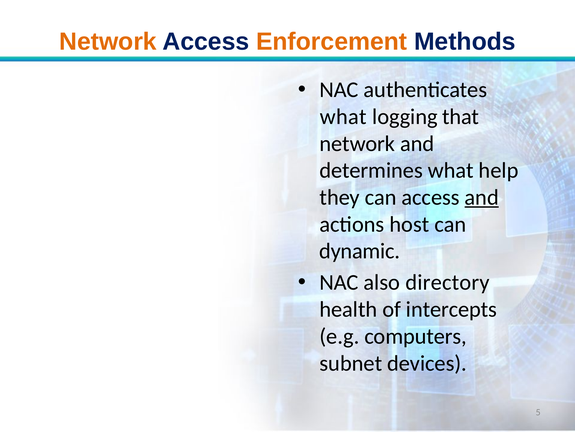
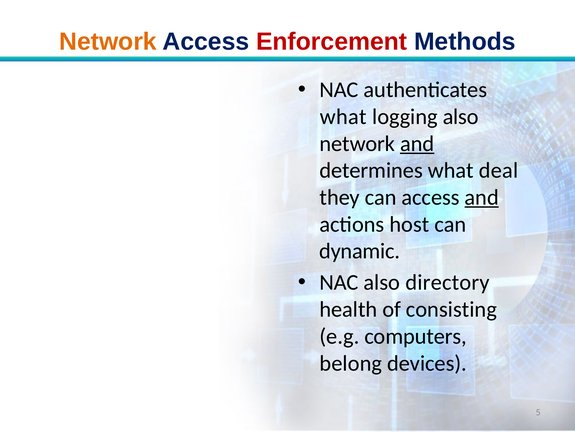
Enforcement colour: orange -> red
logging that: that -> also
and at (417, 143) underline: none -> present
help: help -> deal
intercepts: intercepts -> consisting
subnet: subnet -> belong
